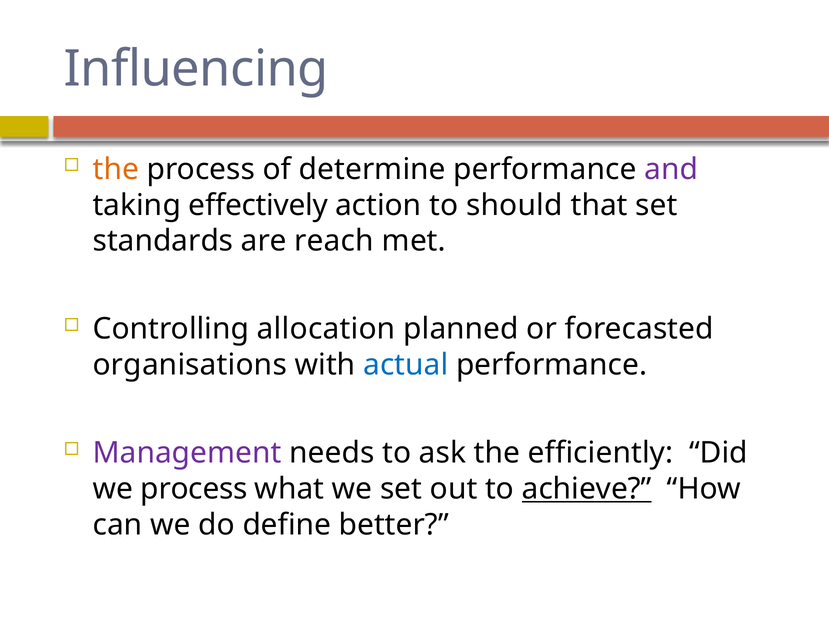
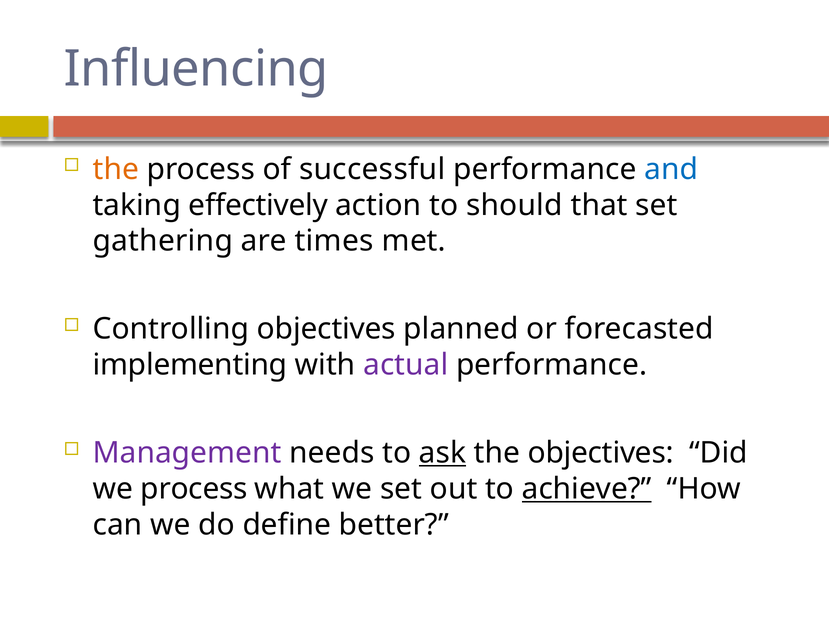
determine: determine -> successful
and colour: purple -> blue
standards: standards -> gathering
reach: reach -> times
Controlling allocation: allocation -> objectives
organisations: organisations -> implementing
actual colour: blue -> purple
ask underline: none -> present
the efficiently: efficiently -> objectives
